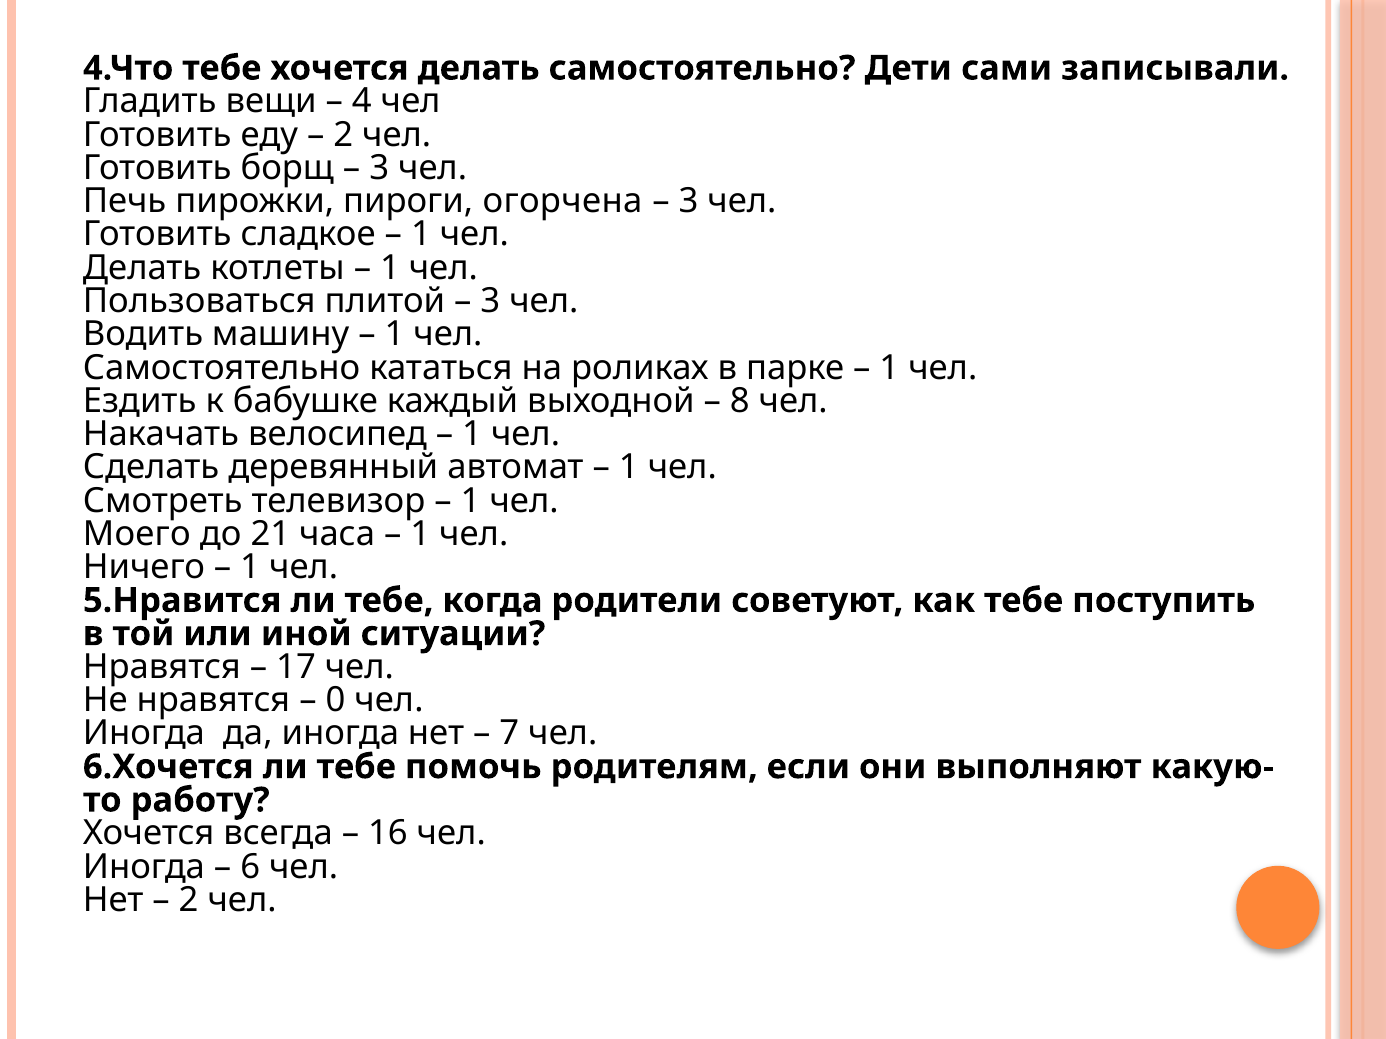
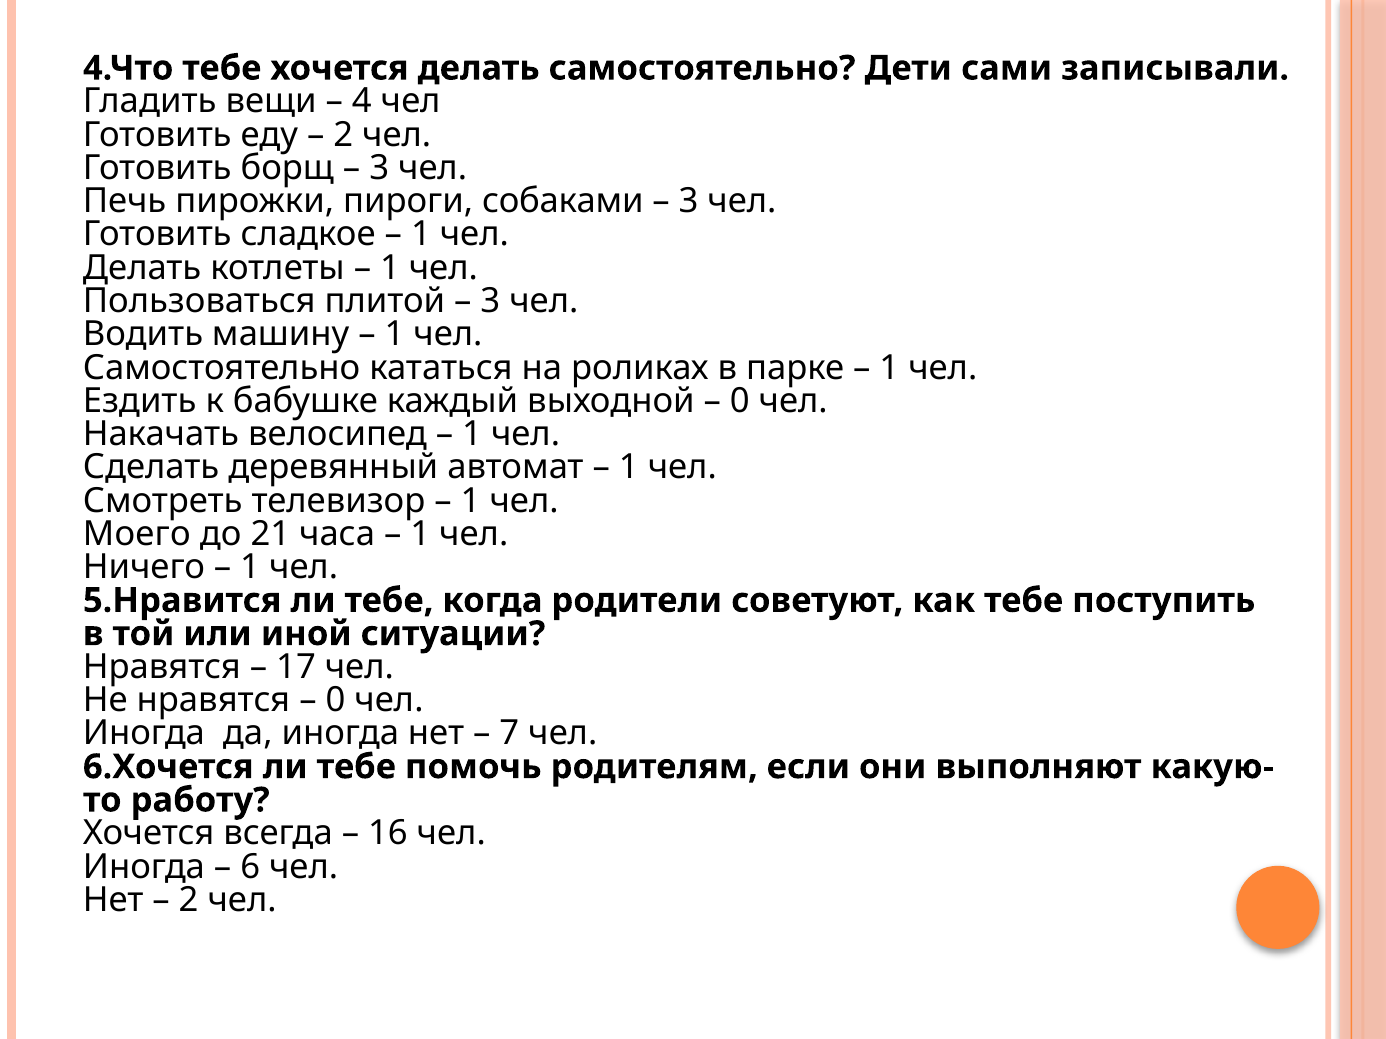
огорчена: огорчена -> собаками
8 at (740, 401): 8 -> 0
